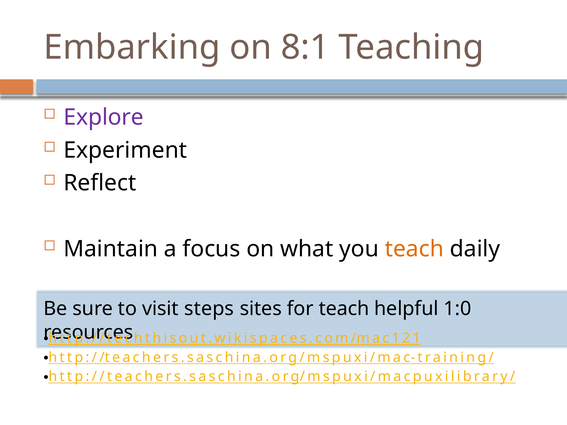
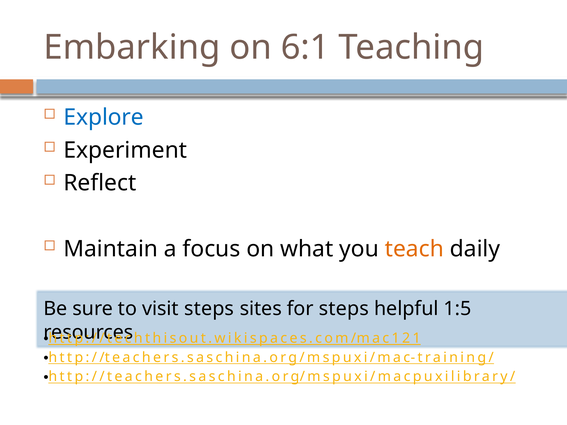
8:1: 8:1 -> 6:1
Explore colour: purple -> blue
for teach: teach -> steps
1:0: 1:0 -> 1:5
